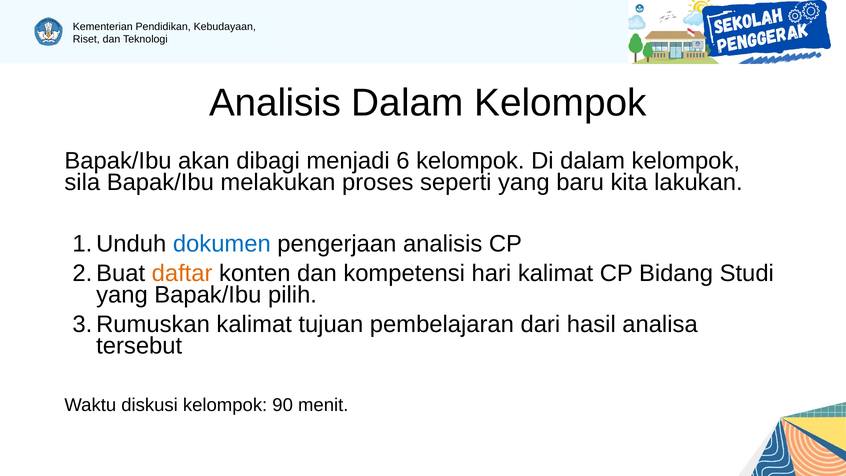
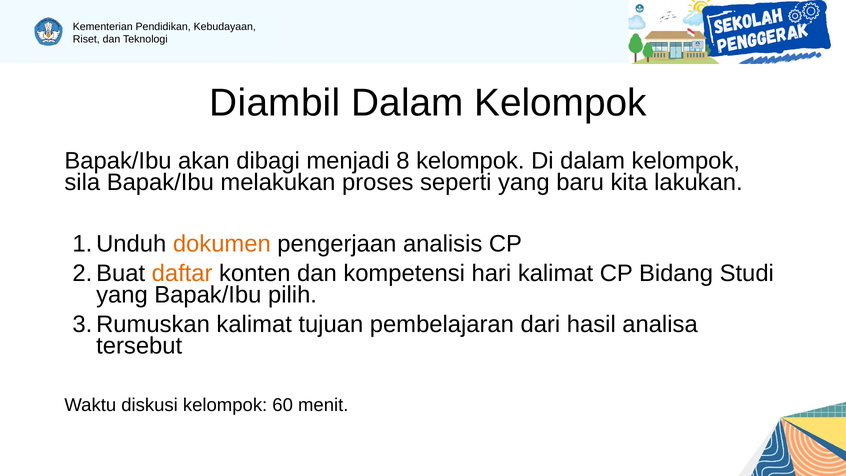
Analisis at (275, 103): Analisis -> Diambil
6: 6 -> 8
dokumen colour: blue -> orange
90: 90 -> 60
